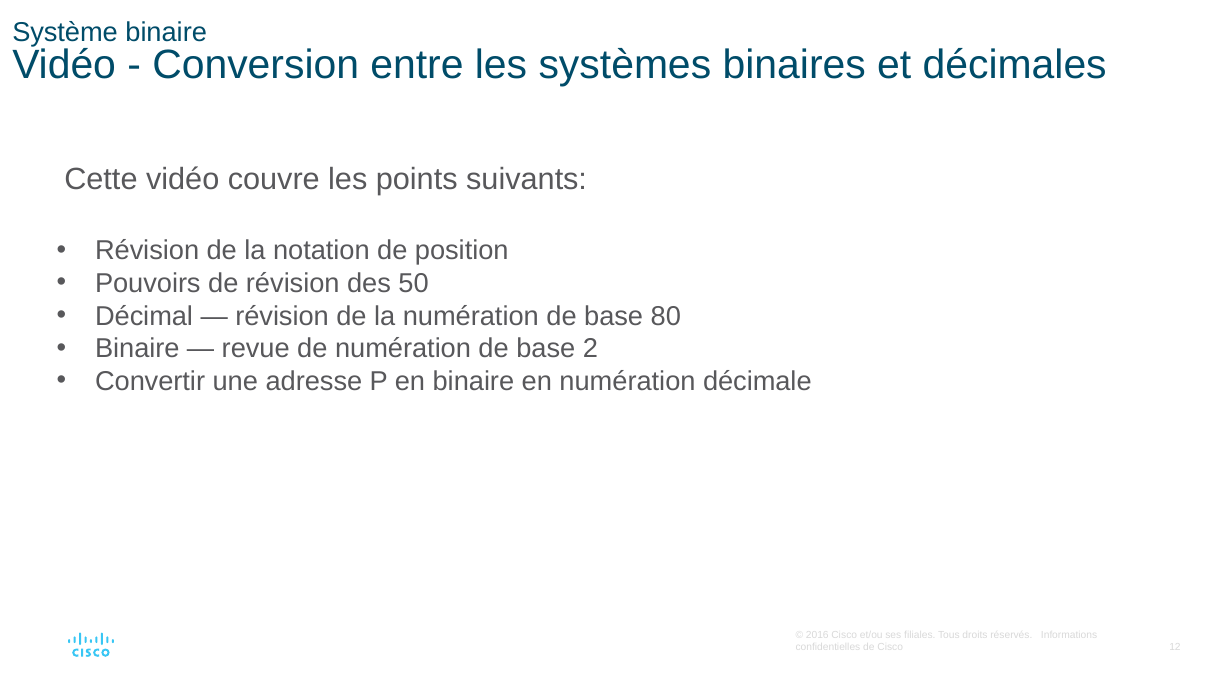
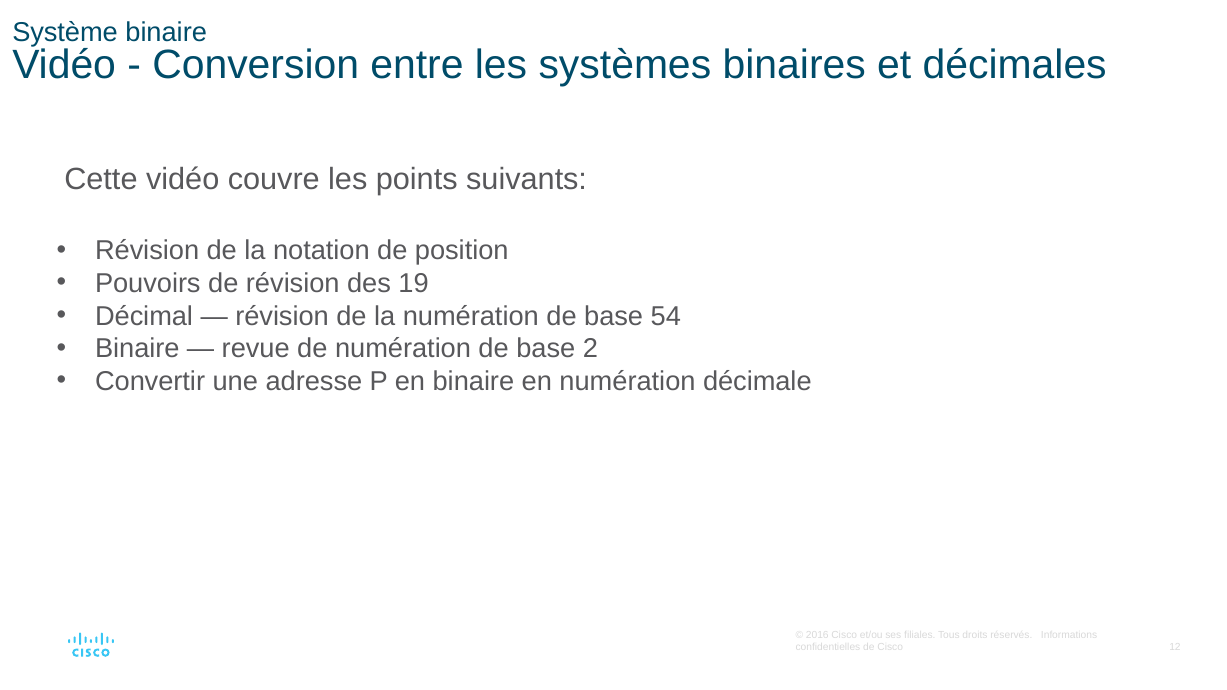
50: 50 -> 19
80: 80 -> 54
